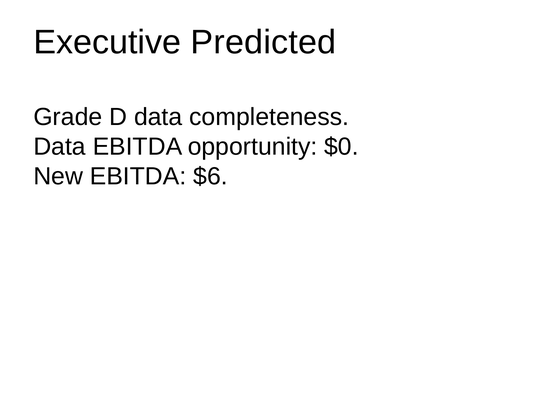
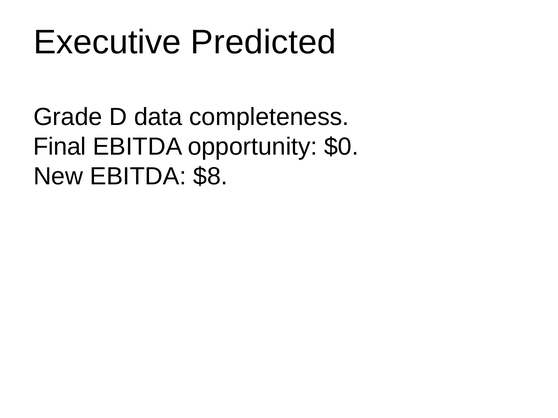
Data at (60, 147): Data -> Final
$6: $6 -> $8
